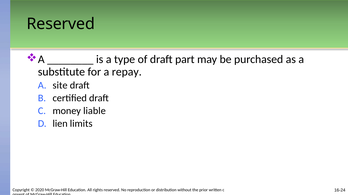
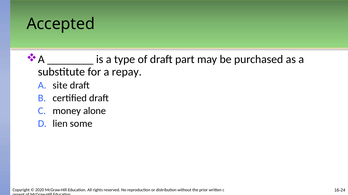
Reserved at (61, 24): Reserved -> Accepted
liable: liable -> alone
limits: limits -> some
